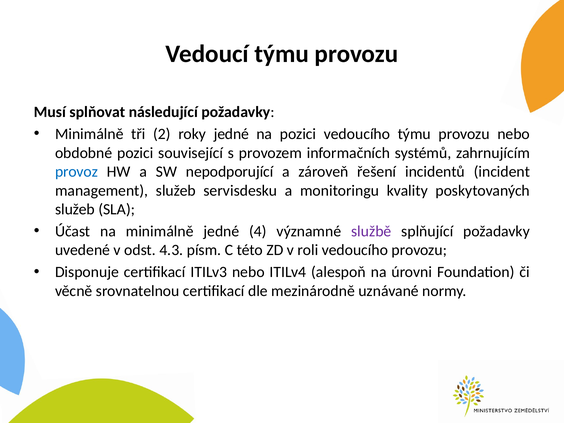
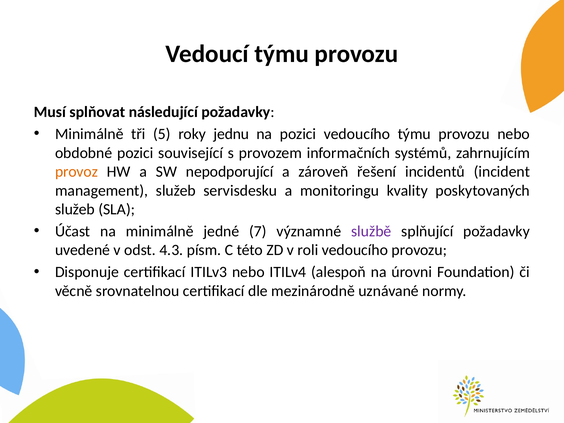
2: 2 -> 5
roky jedné: jedné -> jednu
provoz colour: blue -> orange
4: 4 -> 7
